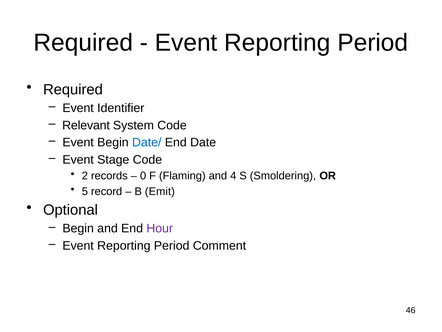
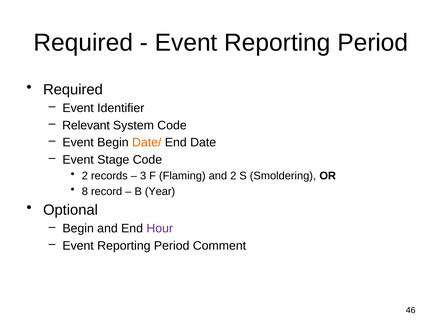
Date/ colour: blue -> orange
0: 0 -> 3
and 4: 4 -> 2
5: 5 -> 8
Emit: Emit -> Year
